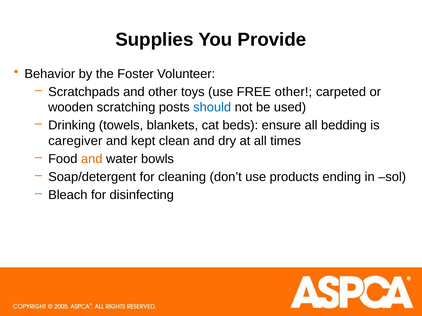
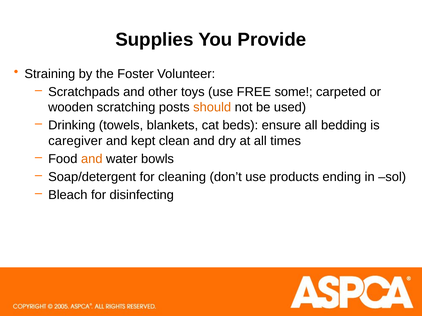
Behavior: Behavior -> Straining
FREE other: other -> some
should colour: blue -> orange
